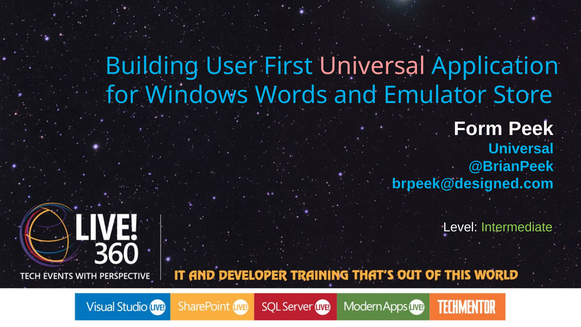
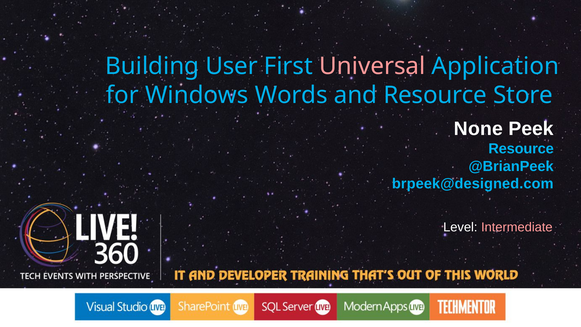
and Emulator: Emulator -> Resource
Form: Form -> None
Universal at (521, 149): Universal -> Resource
Intermediate colour: light green -> pink
